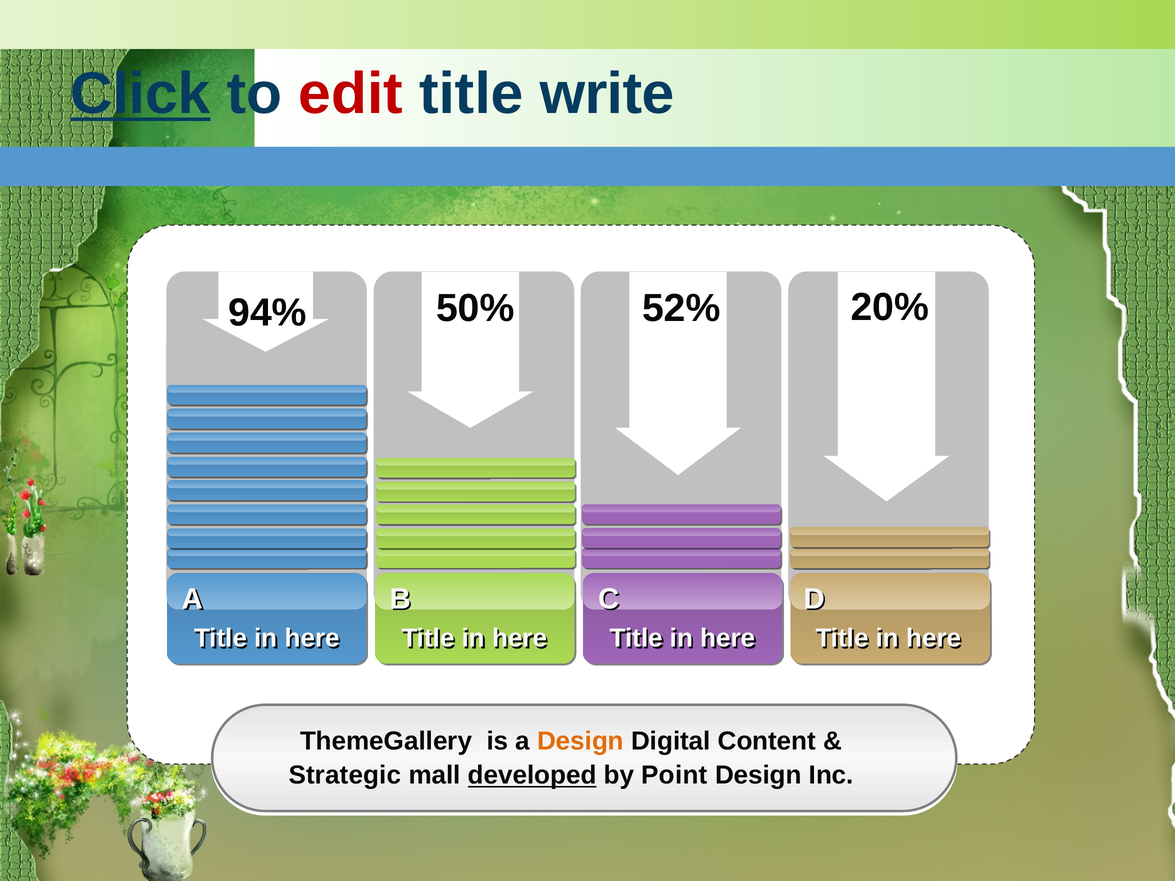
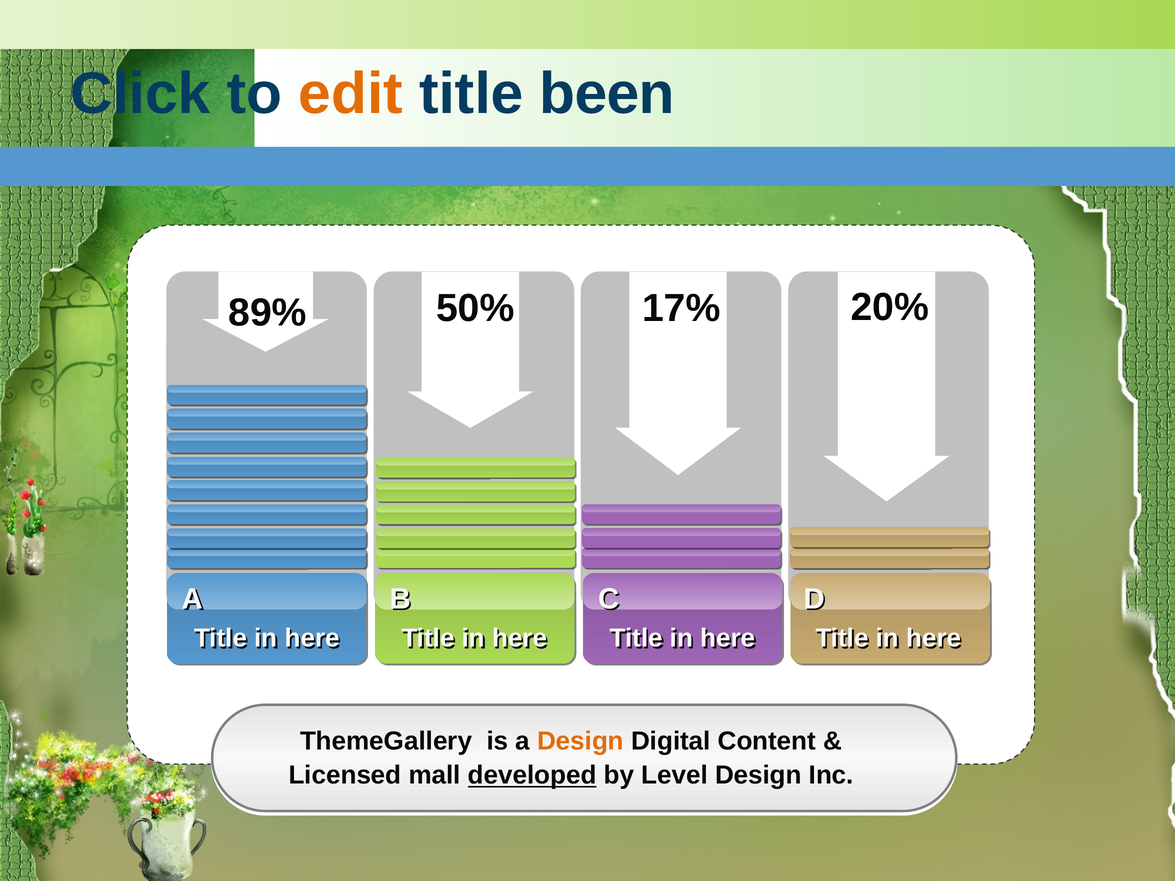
Click underline: present -> none
edit colour: red -> orange
write: write -> been
94%: 94% -> 89%
52%: 52% -> 17%
Strategic: Strategic -> Licensed
Point: Point -> Level
